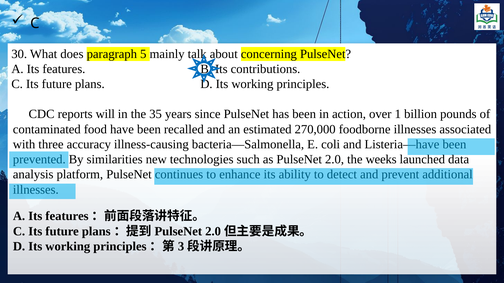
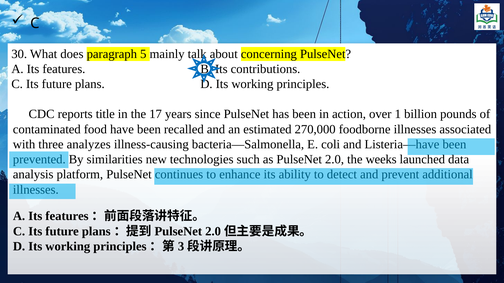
will: will -> title
35: 35 -> 17
accuracy: accuracy -> analyzes
